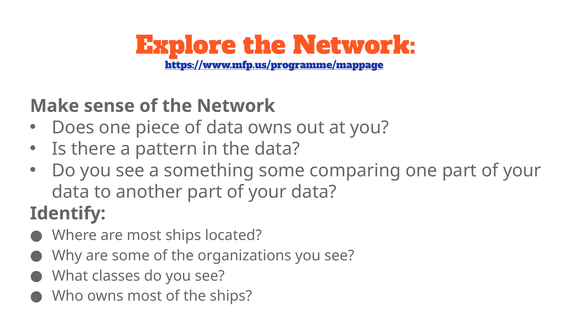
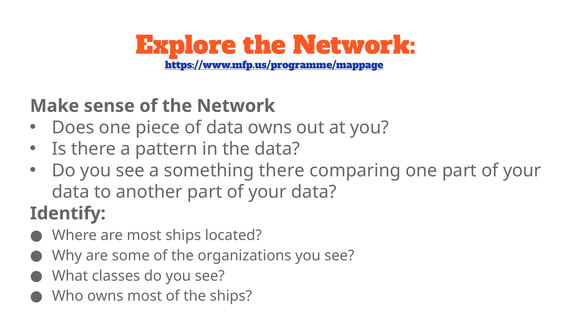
something some: some -> there
